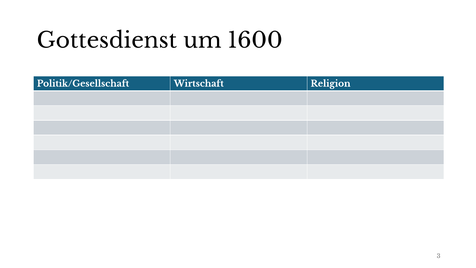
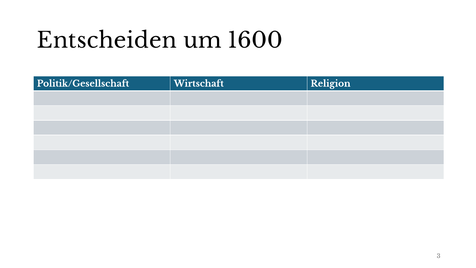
Gottesdienst: Gottesdienst -> Entscheiden
